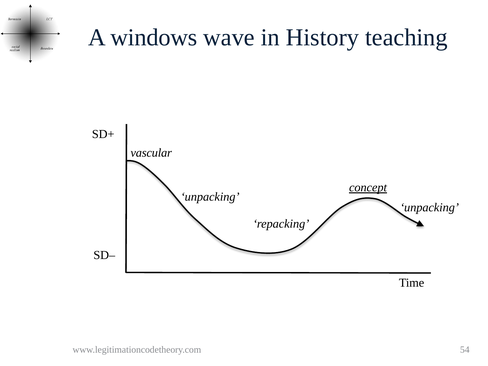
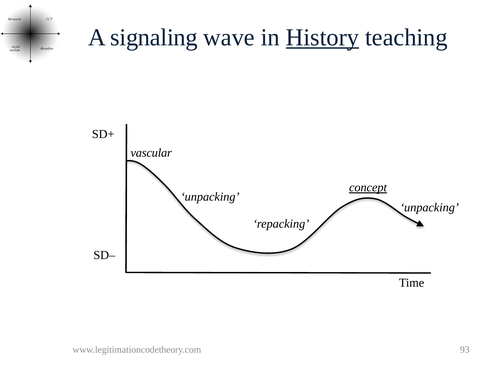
windows: windows -> signaling
History underline: none -> present
54: 54 -> 93
